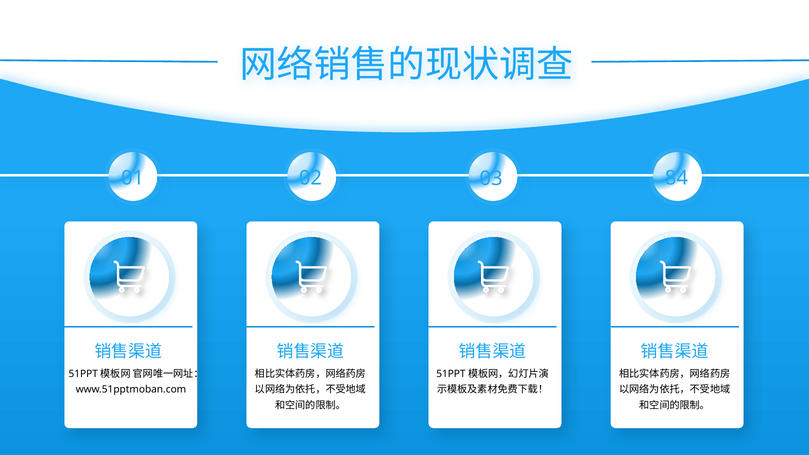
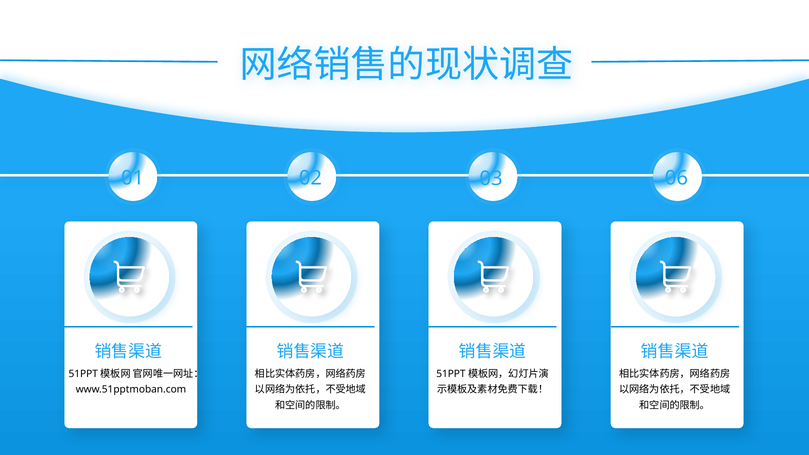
84: 84 -> 06
